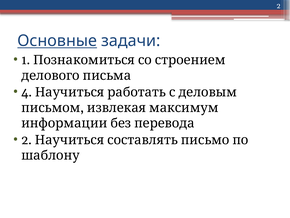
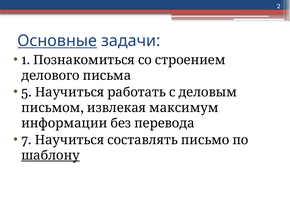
4: 4 -> 5
2 at (27, 140): 2 -> 7
шаблону underline: none -> present
